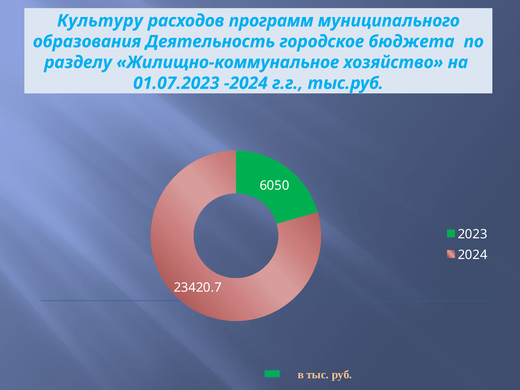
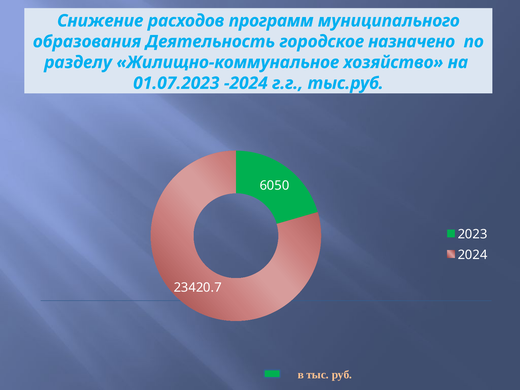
Культуру: Культуру -> Снижение
бюджета: бюджета -> назначено
